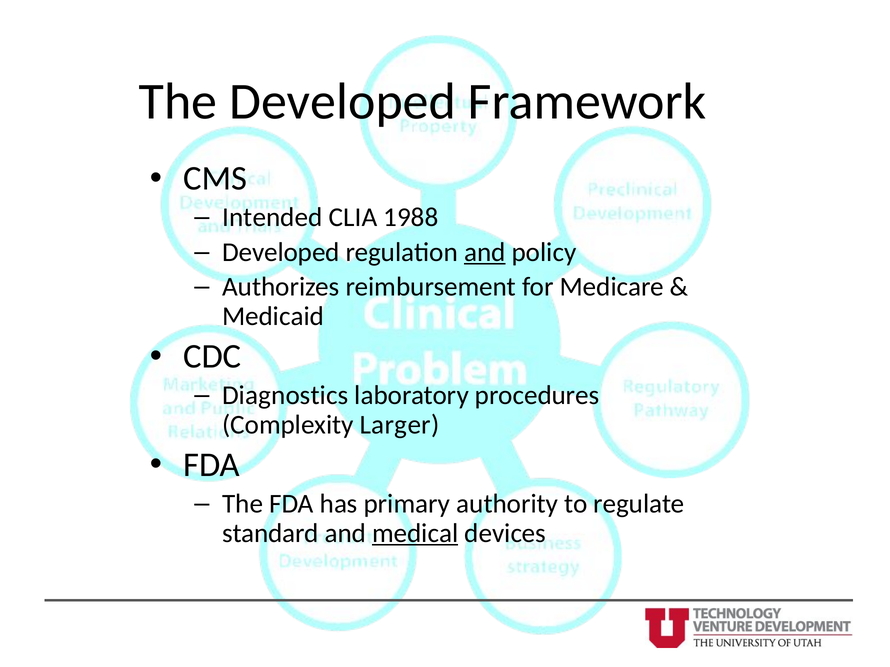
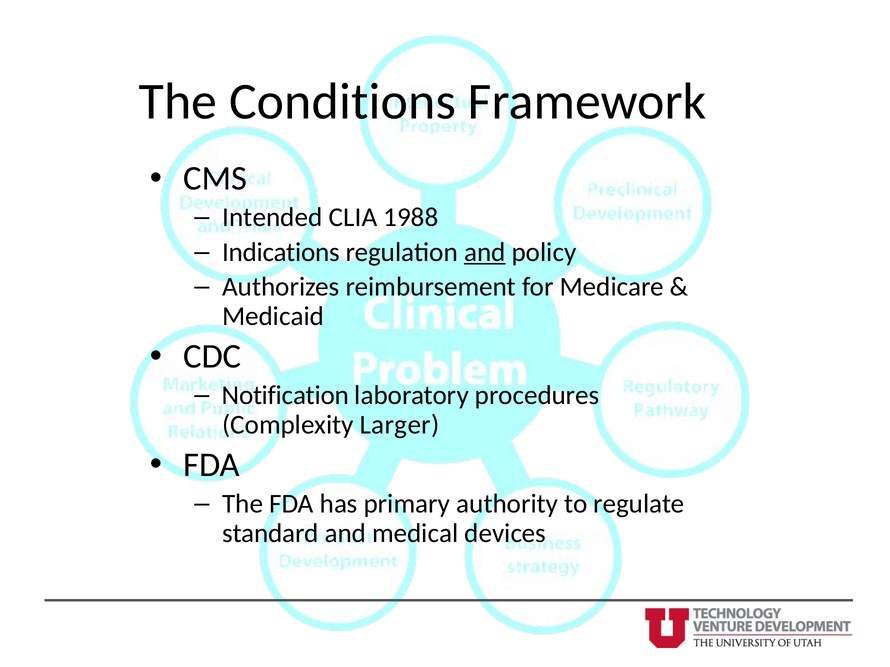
The Developed: Developed -> Conditions
Developed at (281, 252): Developed -> Indications
Diagnostics: Diagnostics -> Notification
medical underline: present -> none
